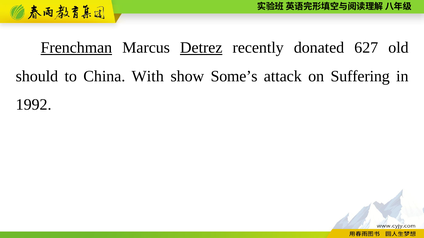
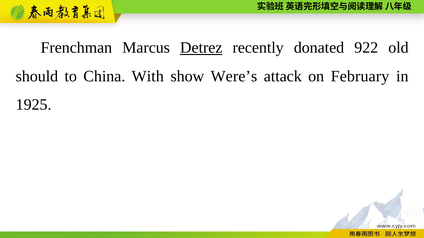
Frenchman underline: present -> none
627: 627 -> 922
Some’s: Some’s -> Were’s
Suffering: Suffering -> February
1992: 1992 -> 1925
